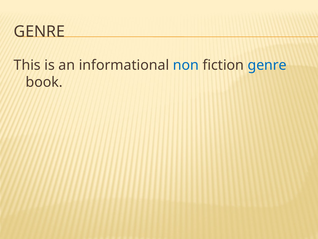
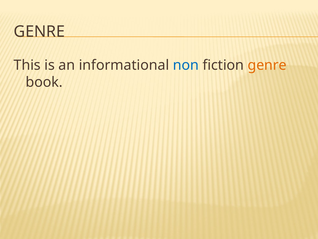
genre at (267, 65) colour: blue -> orange
